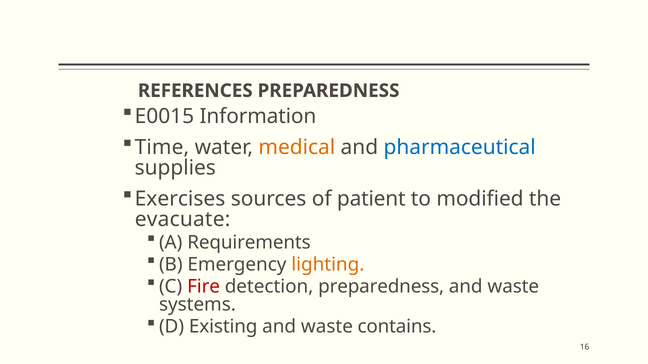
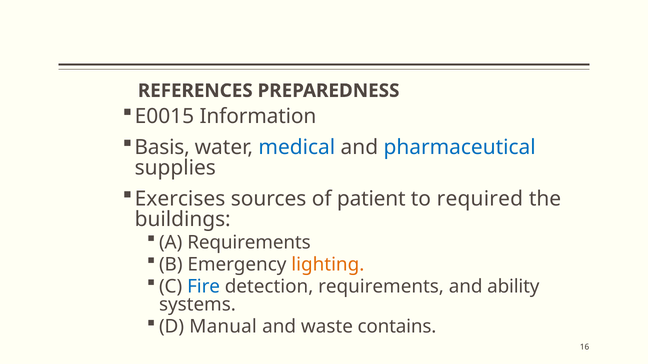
Time: Time -> Basis
medical colour: orange -> blue
modified: modified -> required
evacuate: evacuate -> buildings
Fire colour: red -> blue
detection preparedness: preparedness -> requirements
waste at (513, 287): waste -> ability
Existing: Existing -> Manual
